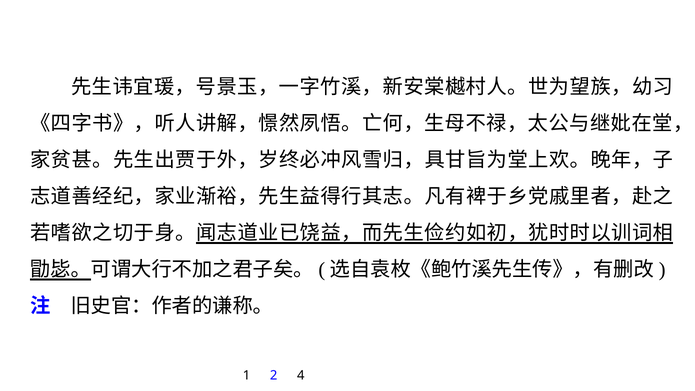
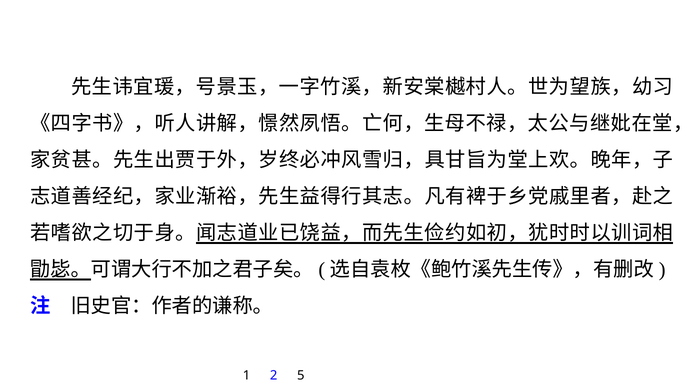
4: 4 -> 5
